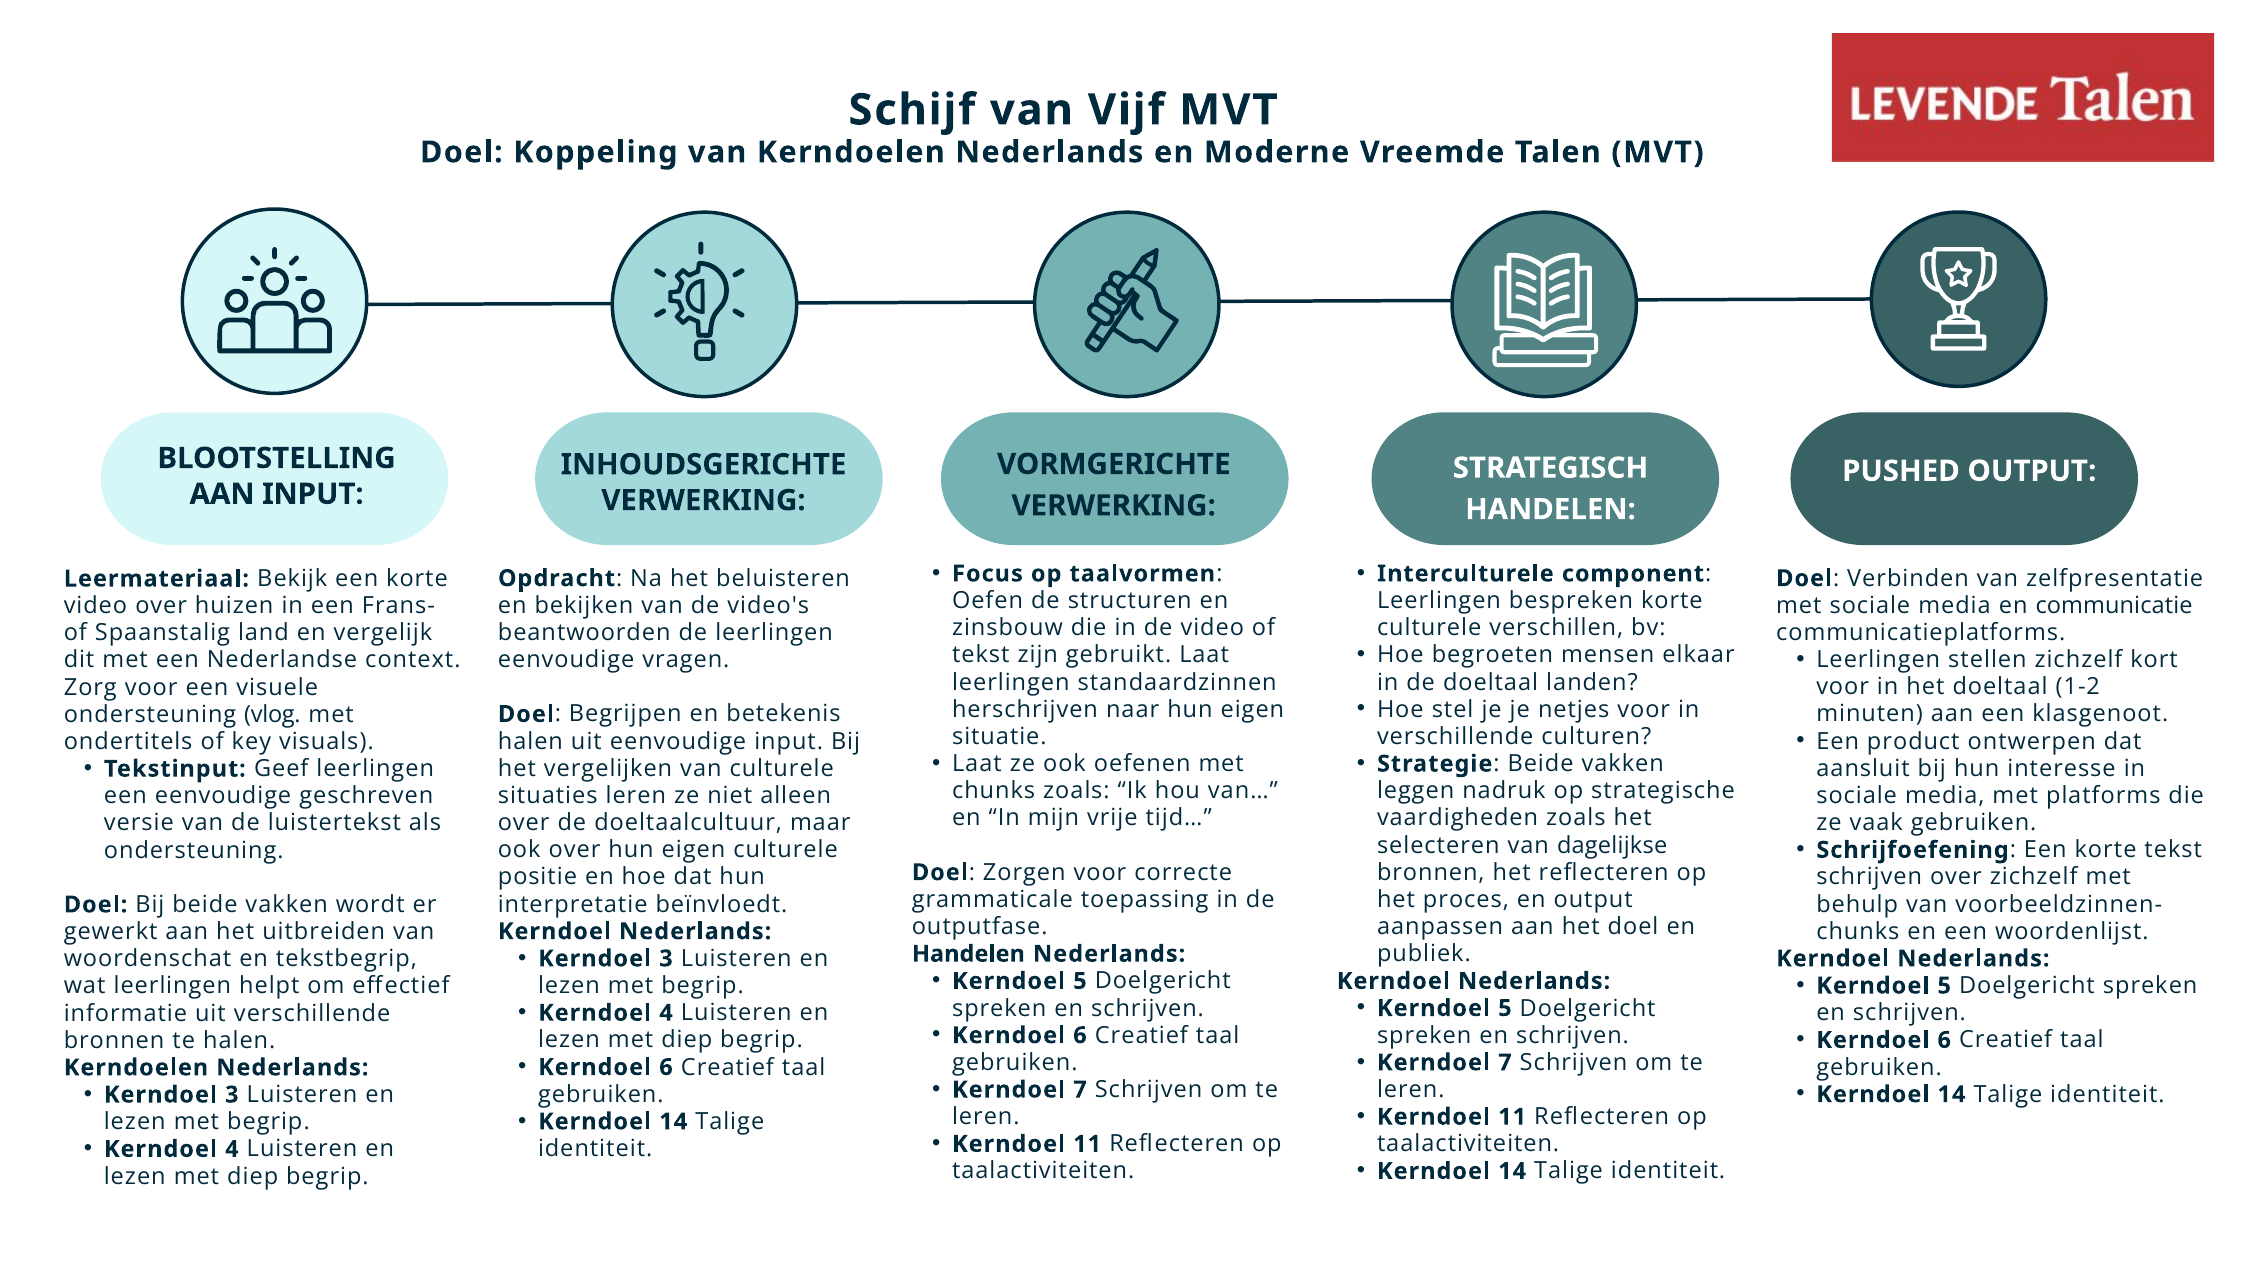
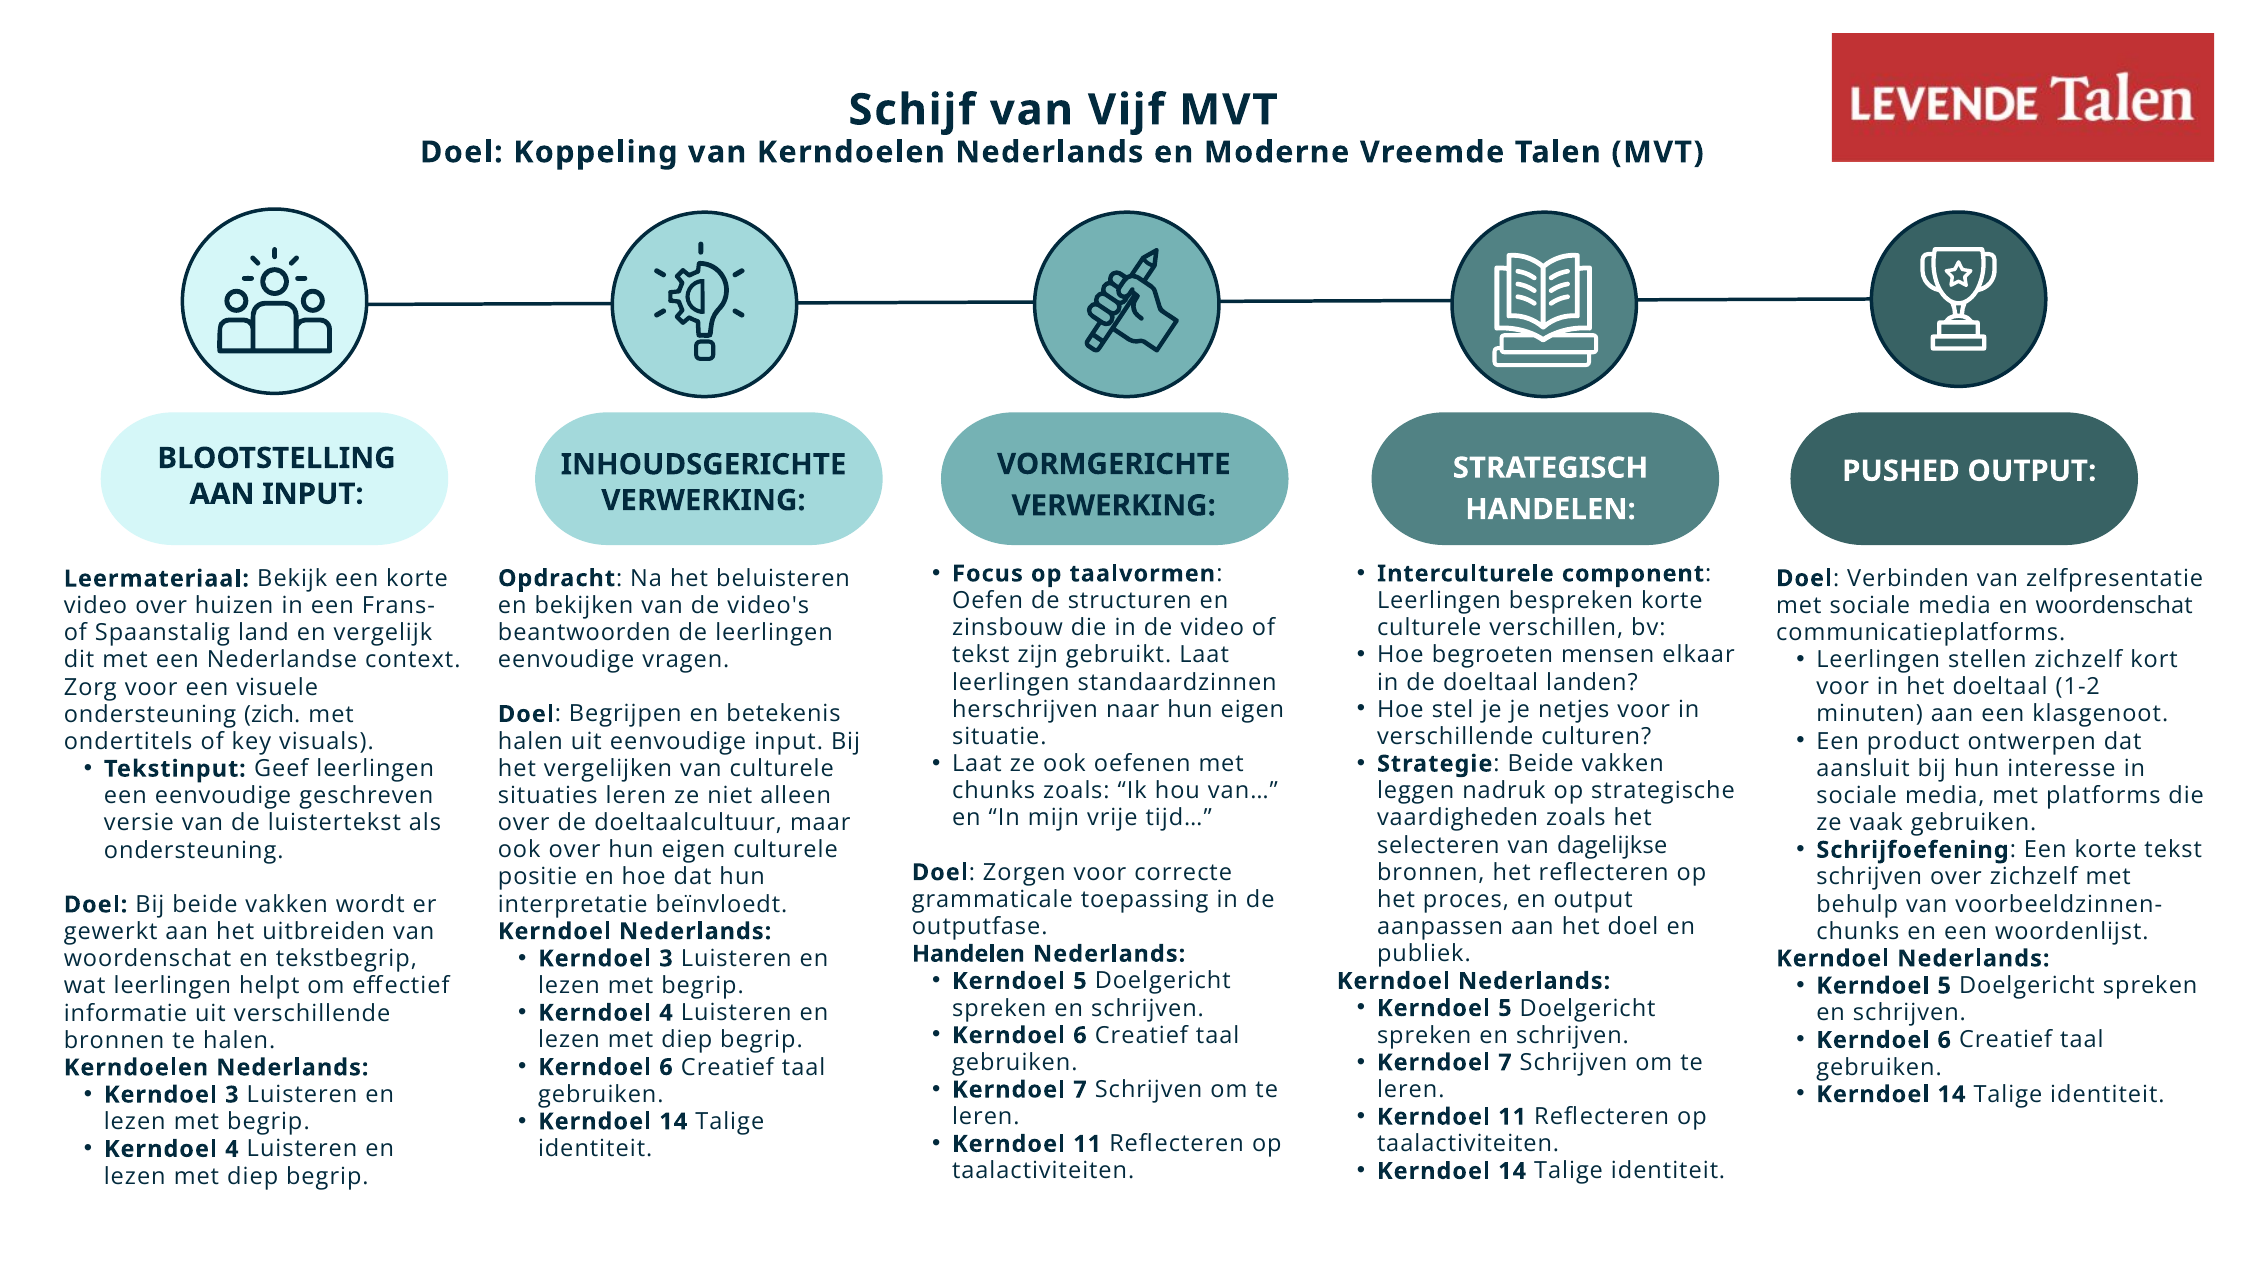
en communicatie: communicatie -> woordenschat
vlog: vlog -> zich
